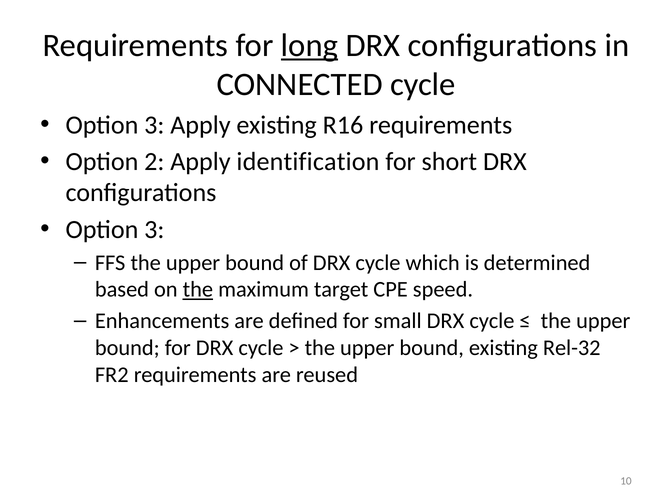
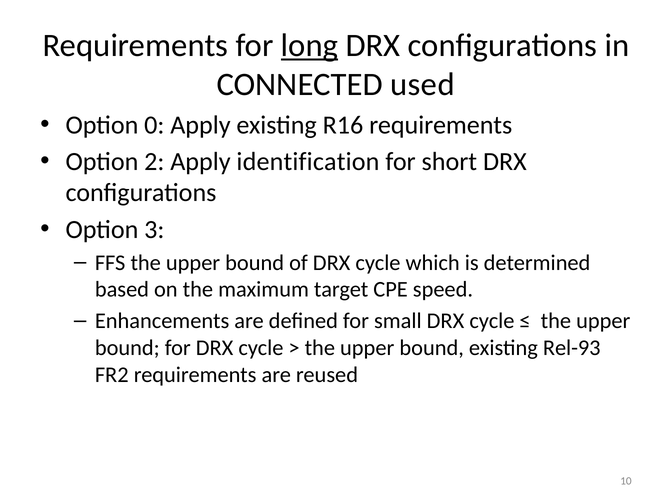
CONNECTED cycle: cycle -> used
3 at (154, 125): 3 -> 0
the at (198, 290) underline: present -> none
Rel-32: Rel-32 -> Rel-93
